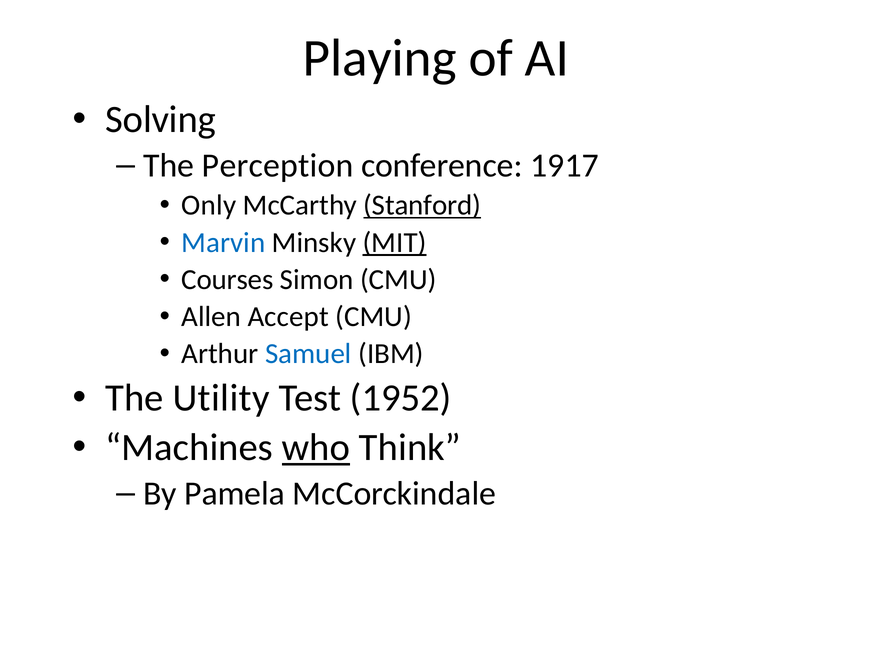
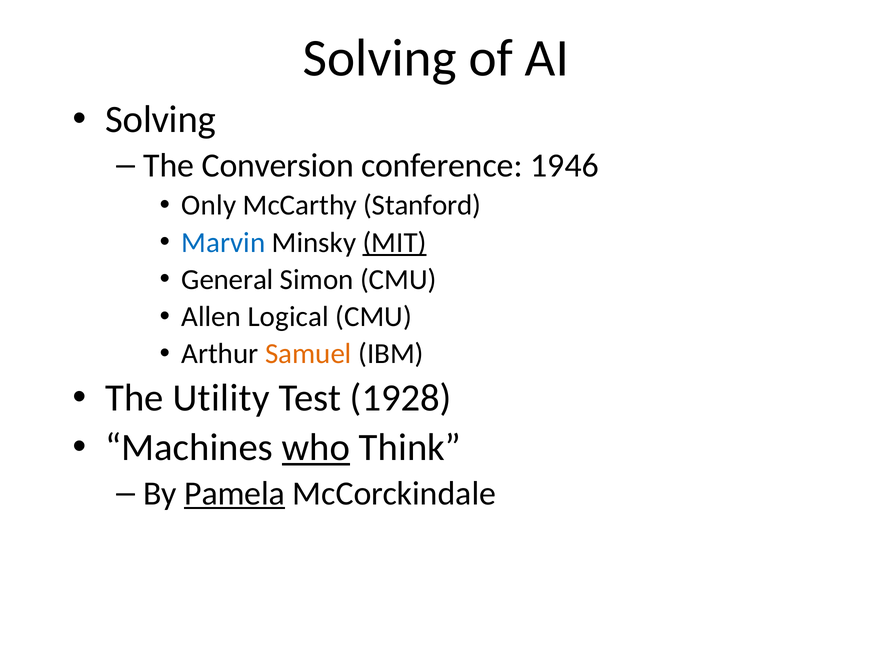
Playing at (380, 58): Playing -> Solving
Perception: Perception -> Conversion
1917: 1917 -> 1946
Stanford underline: present -> none
Courses: Courses -> General
Accept: Accept -> Logical
Samuel colour: blue -> orange
1952: 1952 -> 1928
Pamela underline: none -> present
